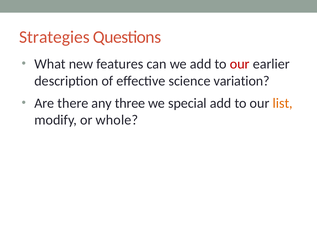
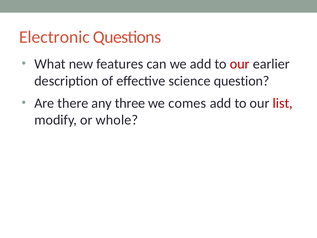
Strategies: Strategies -> Electronic
variation: variation -> question
special: special -> comes
list colour: orange -> red
